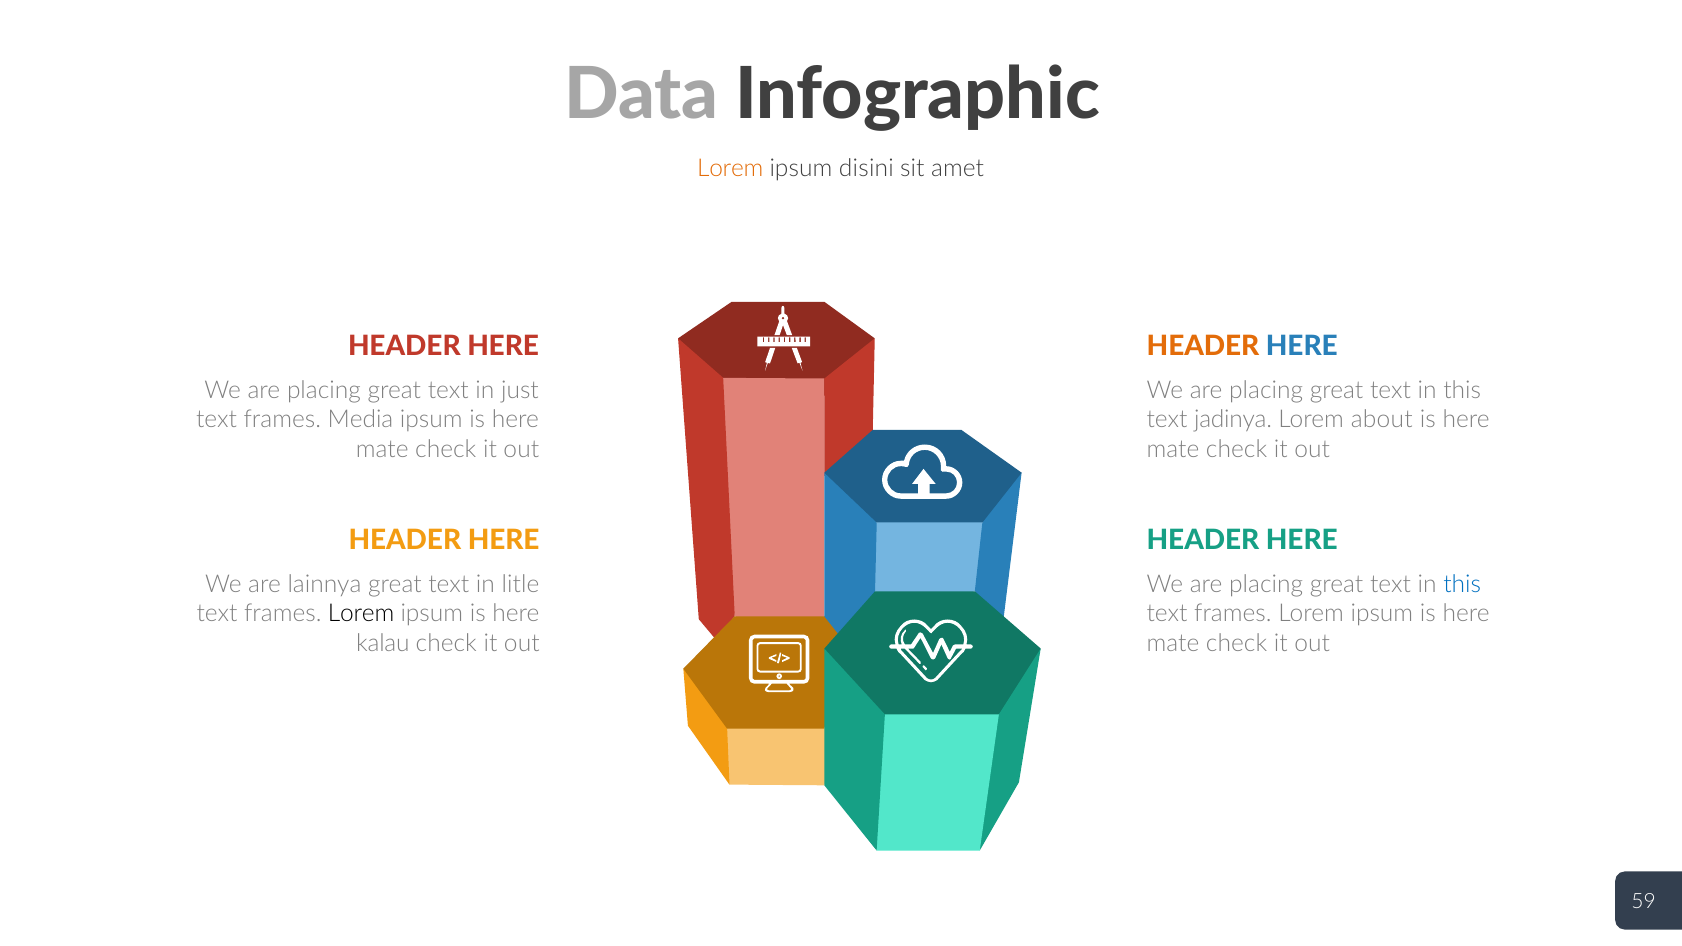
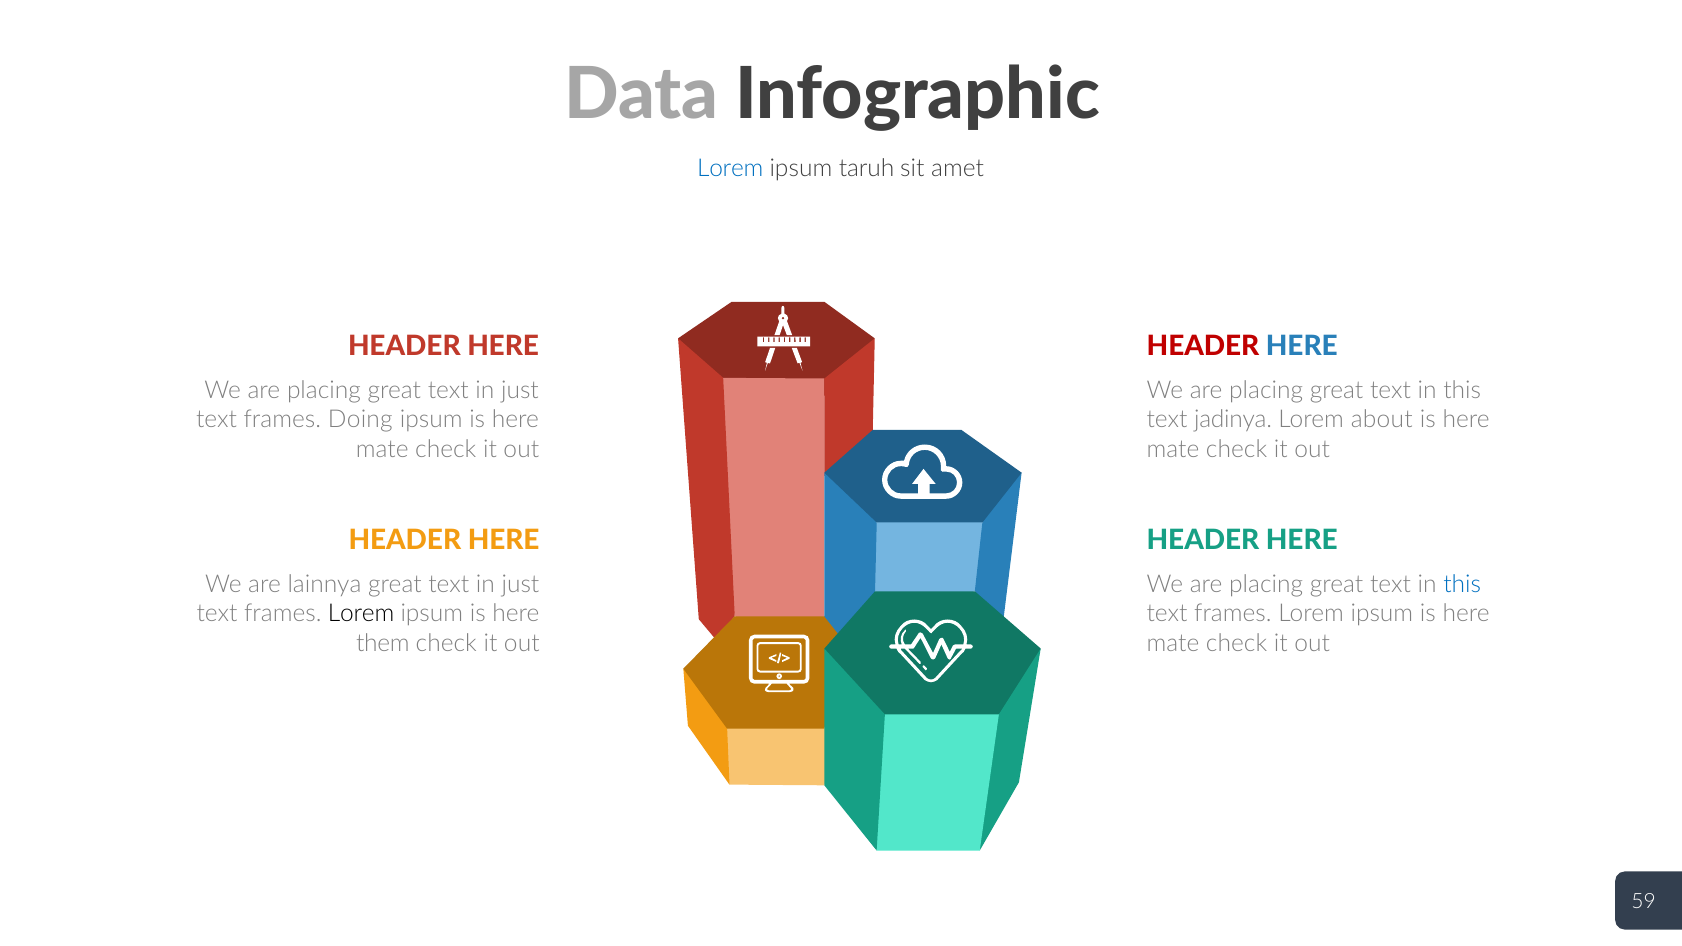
Lorem at (730, 169) colour: orange -> blue
disini: disini -> taruh
HEADER at (1203, 346) colour: orange -> red
Media: Media -> Doing
litle at (520, 584): litle -> just
kalau: kalau -> them
